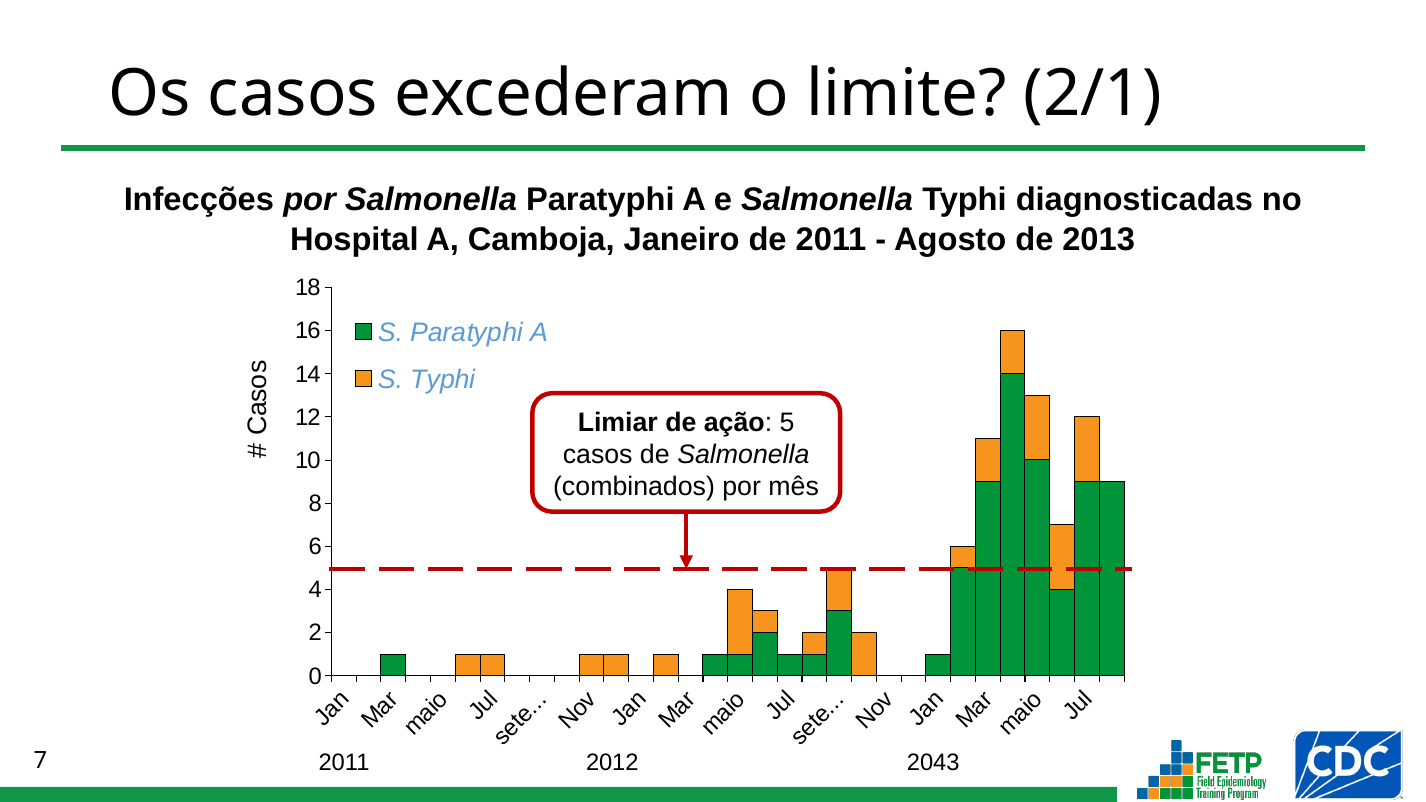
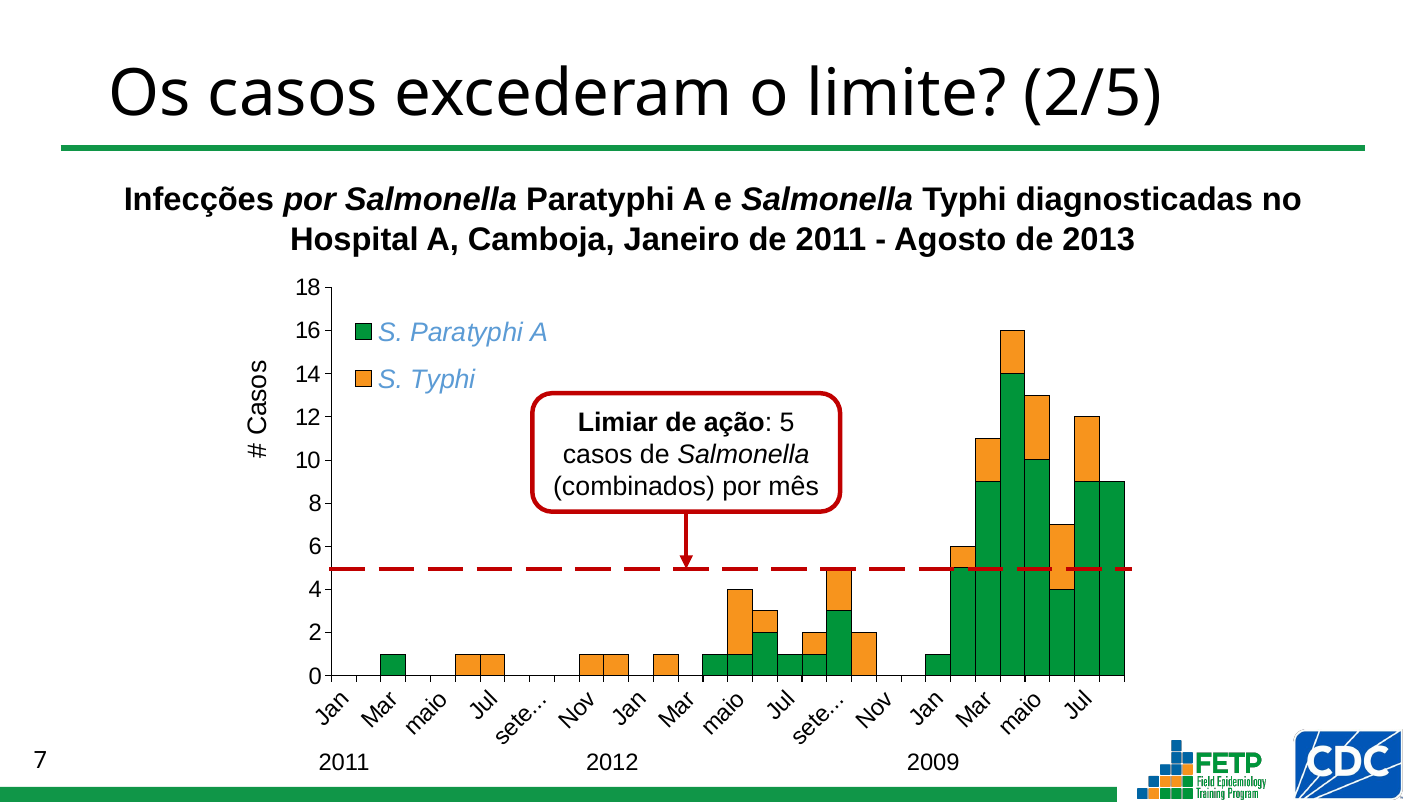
2/1: 2/1 -> 2/5
2043: 2043 -> 2009
